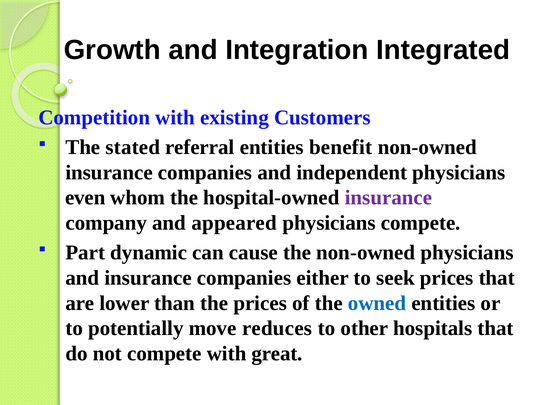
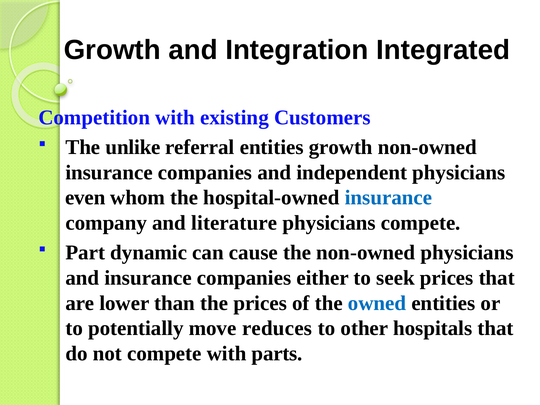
stated: stated -> unlike
entities benefit: benefit -> growth
insurance at (388, 198) colour: purple -> blue
appeared: appeared -> literature
great: great -> parts
